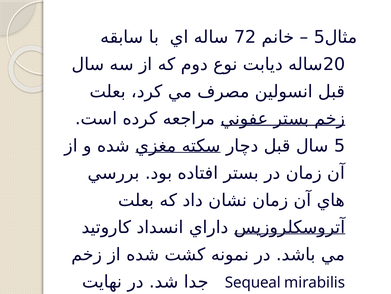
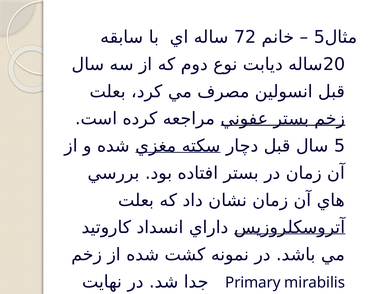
Sequeal: Sequeal -> Primary
